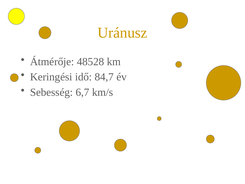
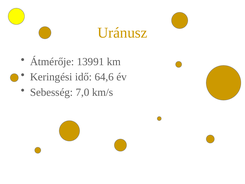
48528: 48528 -> 13991
84,7: 84,7 -> 64,6
6,7: 6,7 -> 7,0
